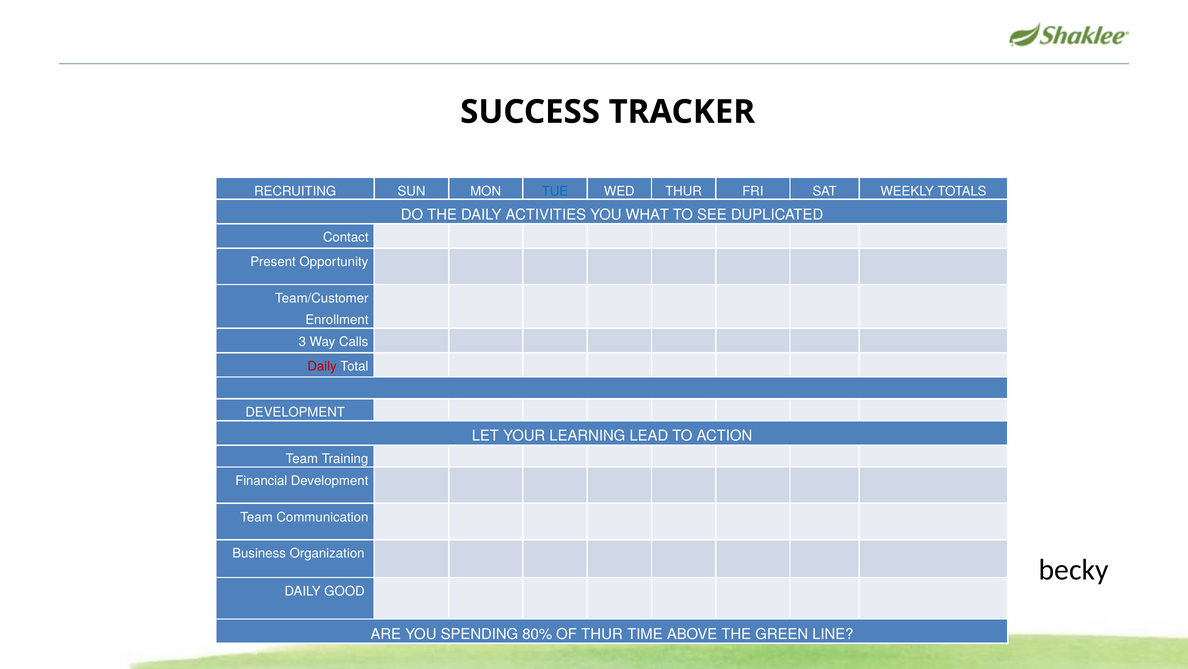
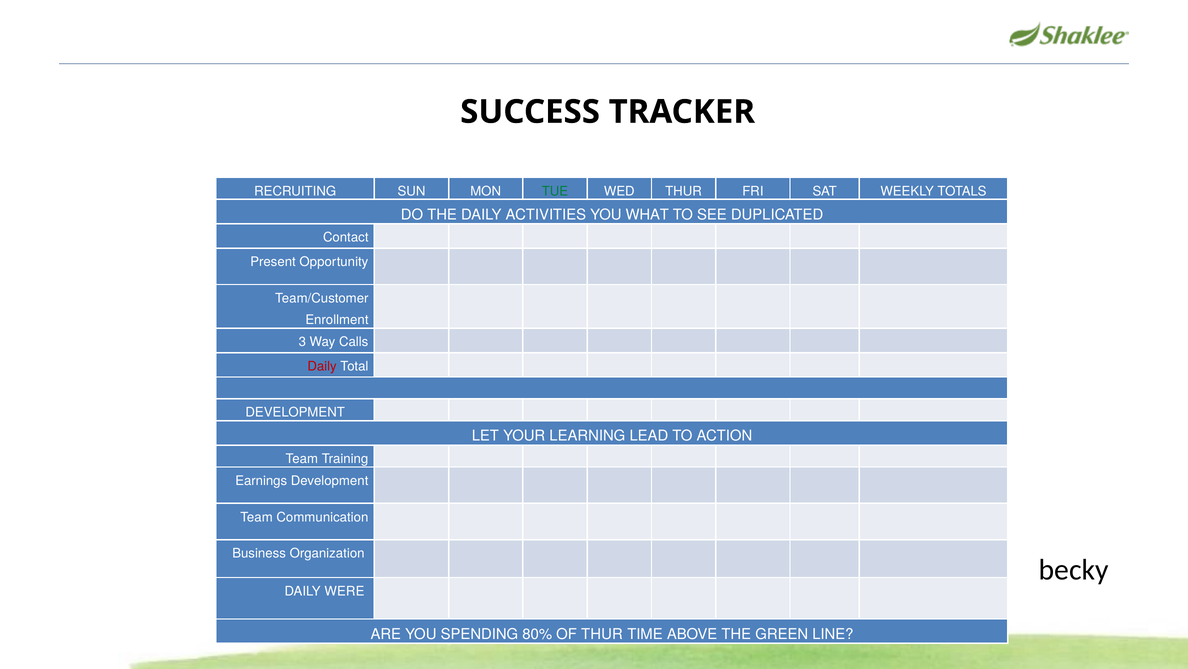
TUE colour: blue -> green
Financial: Financial -> Earnings
GOOD: GOOD -> WERE
